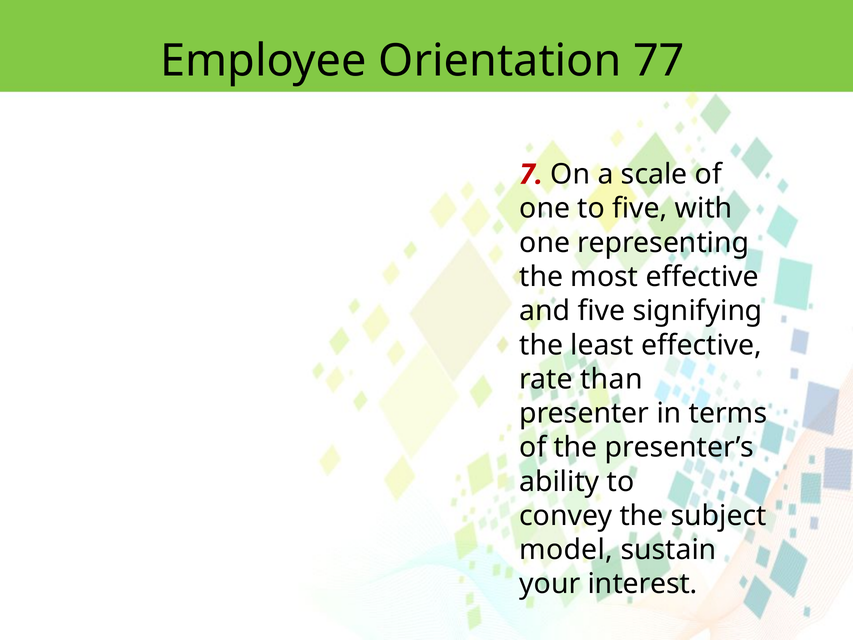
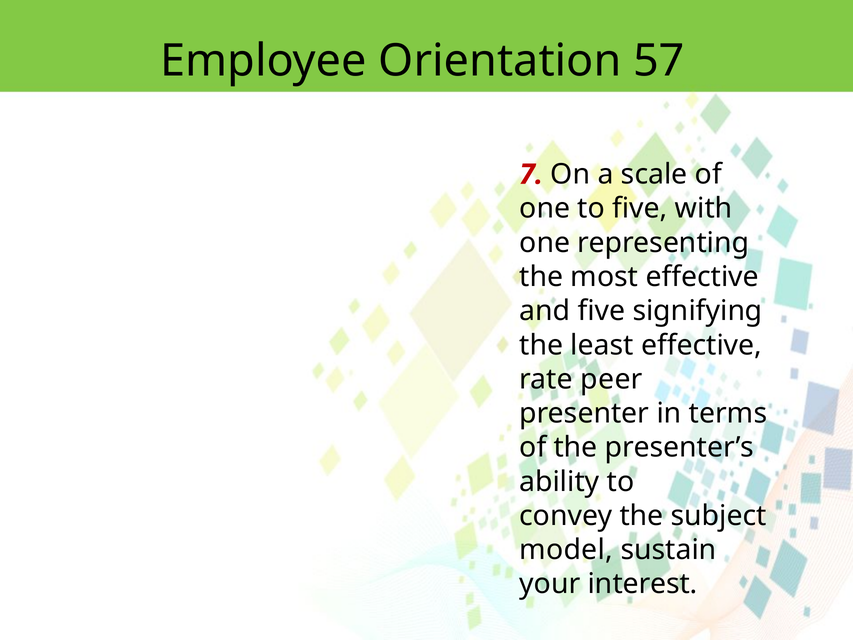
77: 77 -> 57
than: than -> peer
